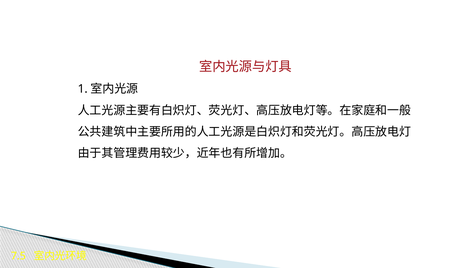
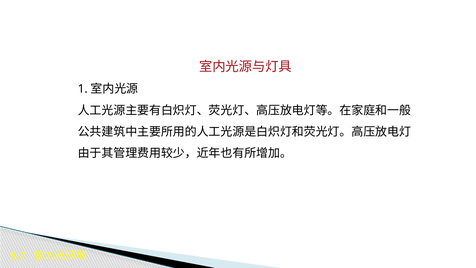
7.5: 7.5 -> 8.7
